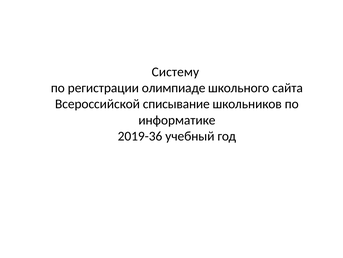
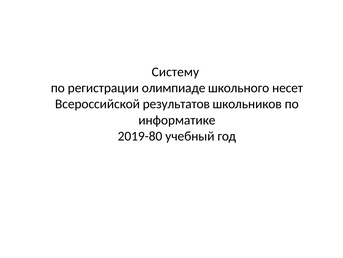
сайта: сайта -> несет
списывание: списывание -> результатов
2019-36: 2019-36 -> 2019-80
